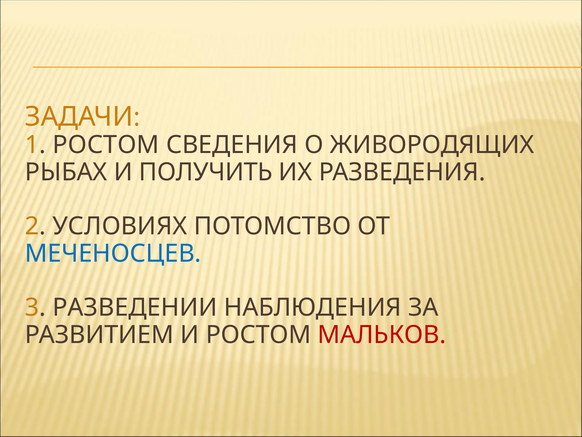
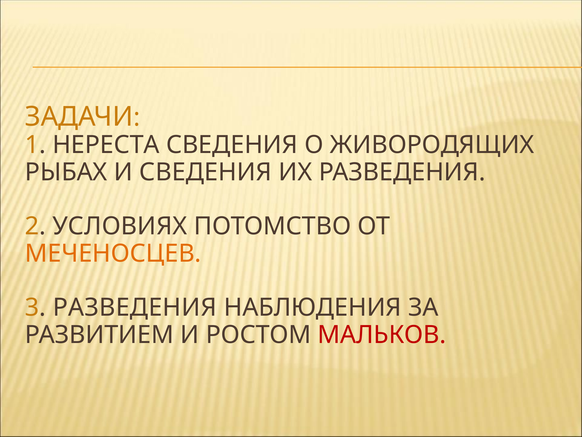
1 РОСТОМ: РОСТОМ -> НЕРЕСТА
И ПОЛУЧИТЬ: ПОЛУЧИТЬ -> СВЕДЕНИЯ
МЕЧЕНОСЦЕВ colour: blue -> orange
3 РАЗВЕДЕНИИ: РАЗВЕДЕНИИ -> РАЗВЕДЕНИЯ
